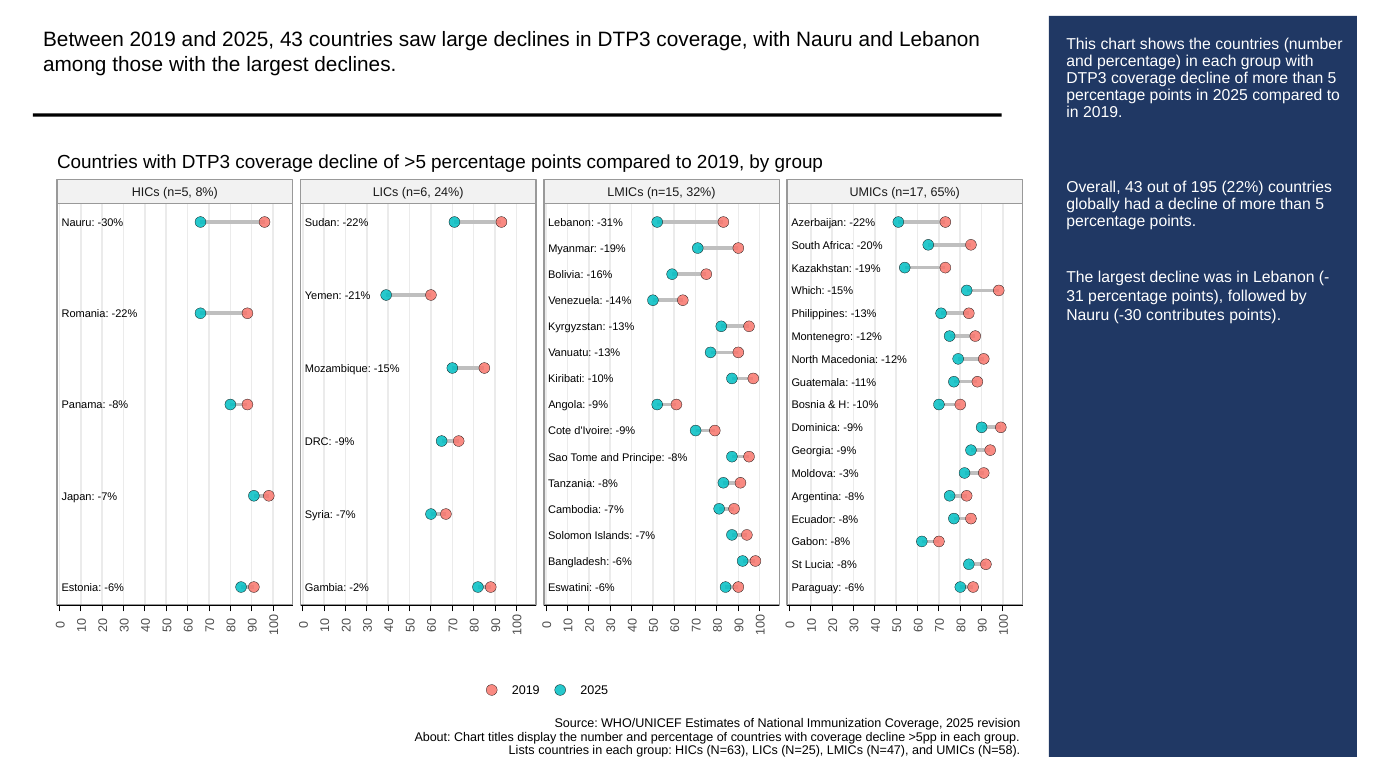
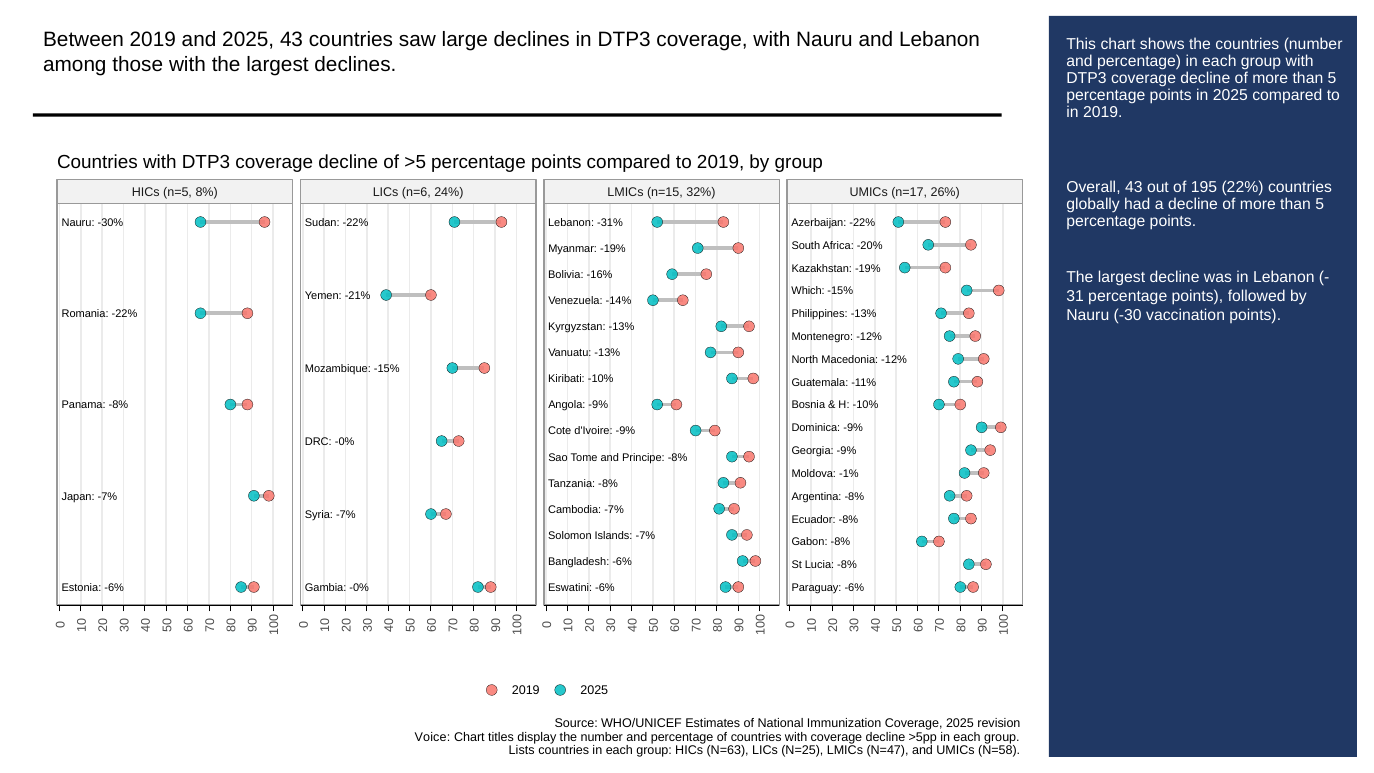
65%: 65% -> 26%
contributes: contributes -> vaccination
DRC -9%: -9% -> -0%
-3%: -3% -> -1%
Gambia -2%: -2% -> -0%
About: About -> Voice
